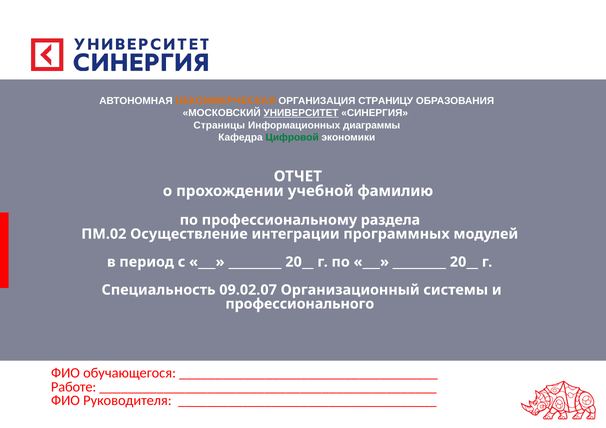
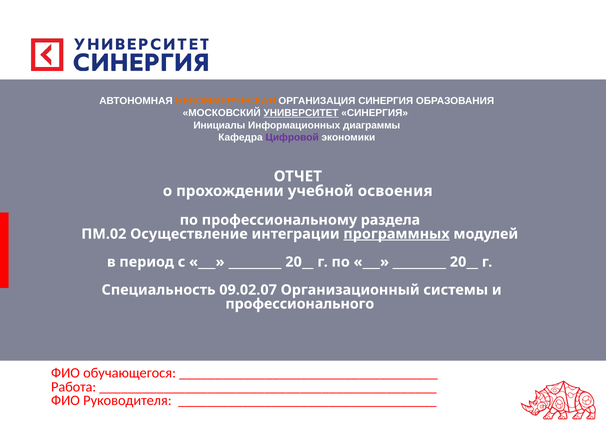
ОРГАНИЗАЦИЯ СТРАНИЦУ: СТРАНИЦУ -> СИНЕРГИЯ
Страницы: Страницы -> Инициалы
Цифровой colour: green -> purple
фамилию: фамилию -> освоения
программных underline: none -> present
Работе: Работе -> Работа
